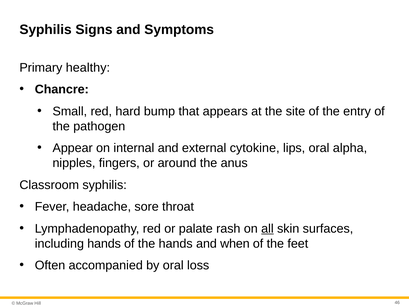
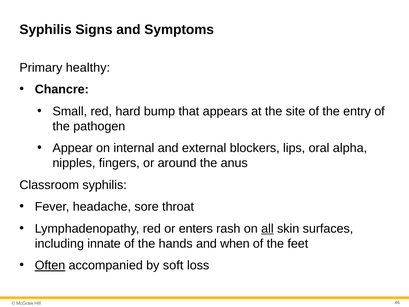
cytokine: cytokine -> blockers
palate: palate -> enters
including hands: hands -> innate
Often underline: none -> present
by oral: oral -> soft
